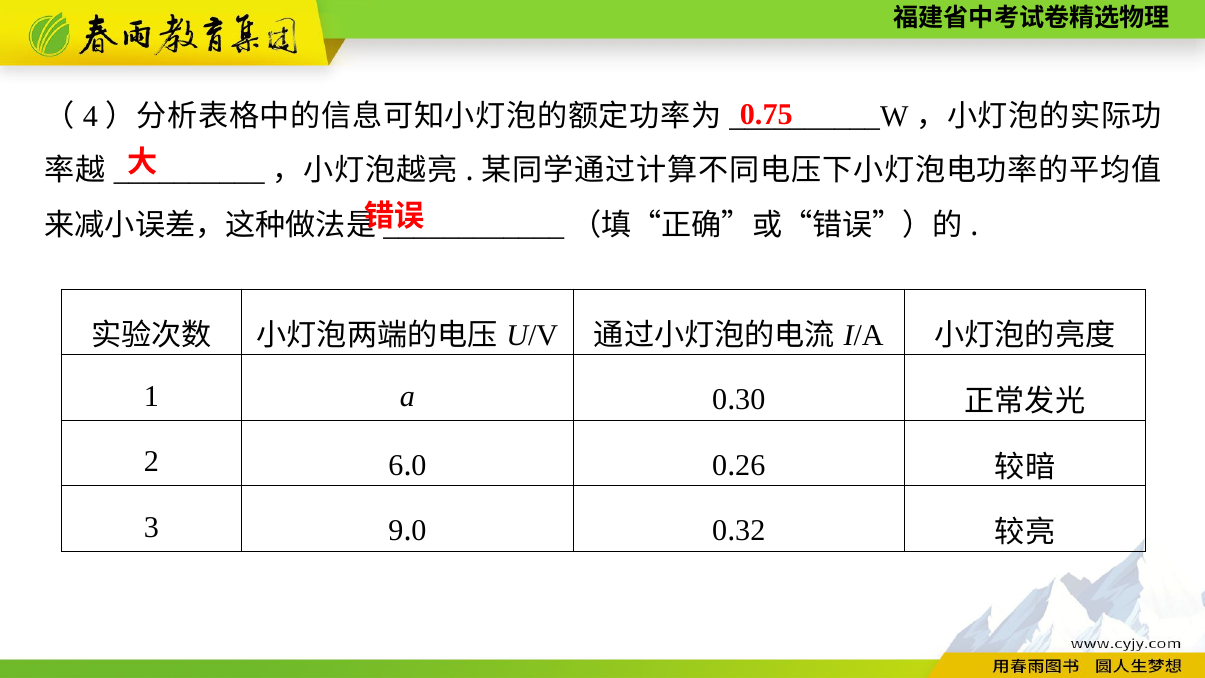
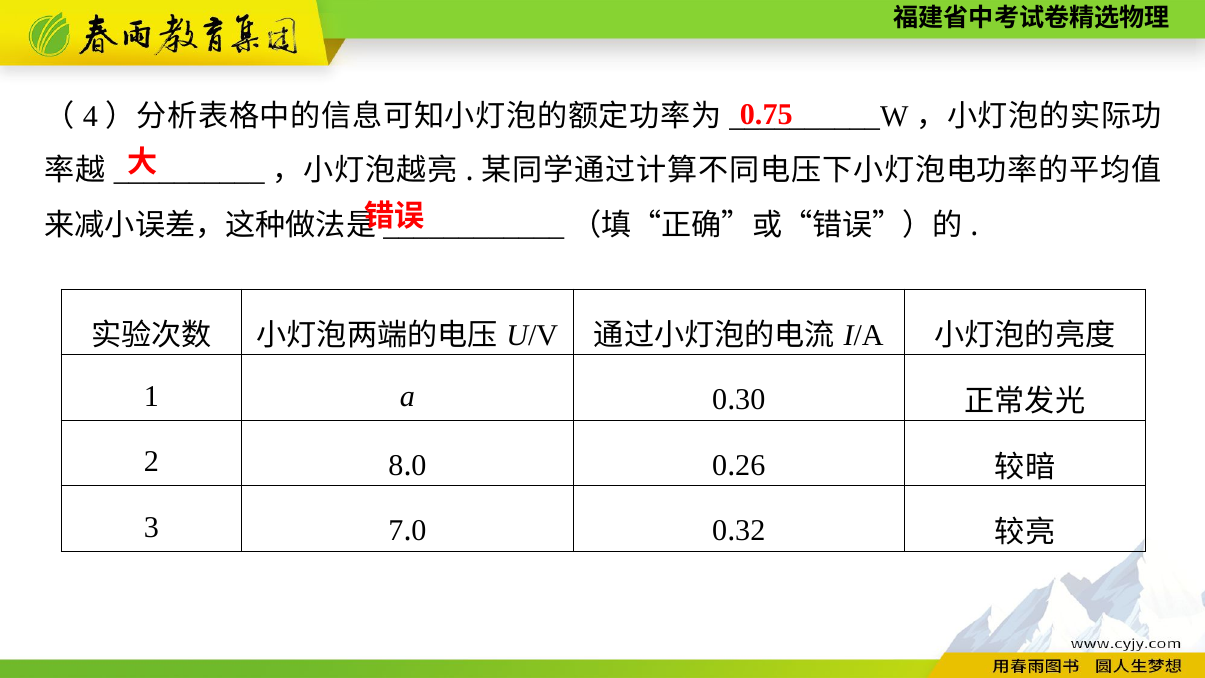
6: 6 -> 8
9: 9 -> 7
